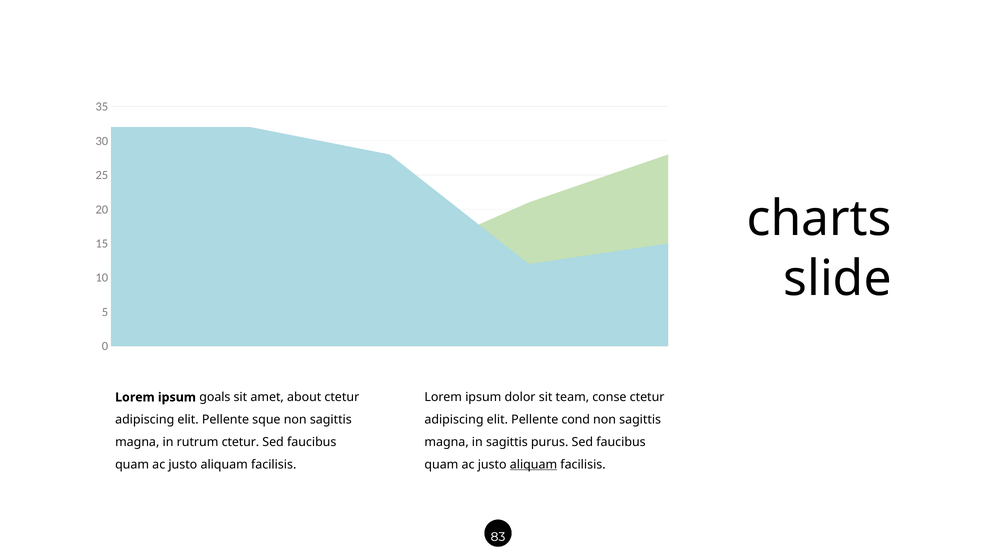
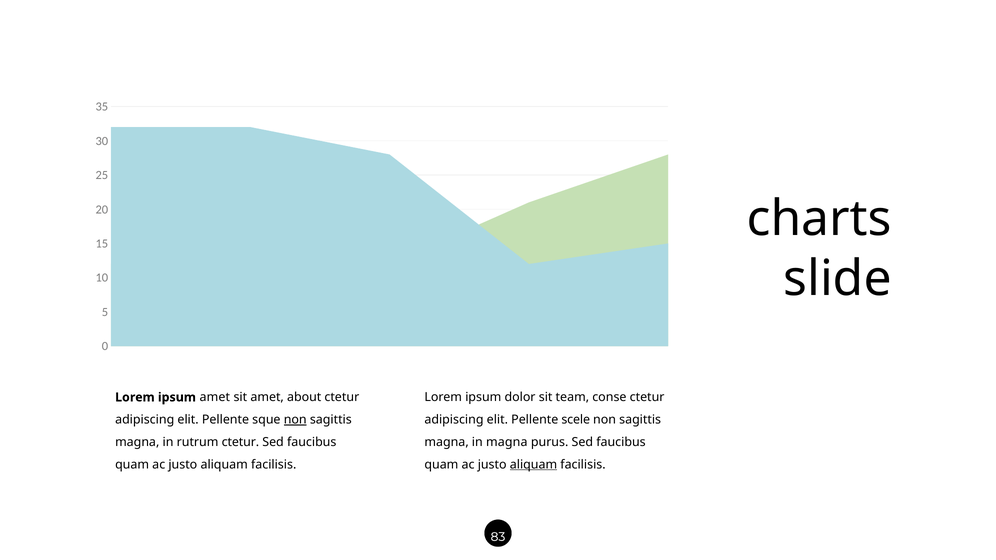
ipsum goals: goals -> amet
non at (295, 420) underline: none -> present
cond: cond -> scele
in sagittis: sagittis -> magna
